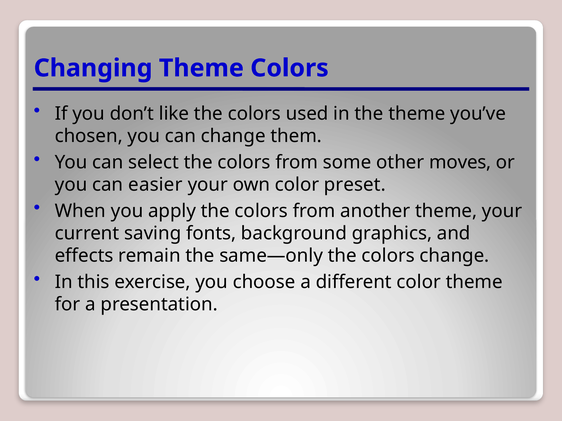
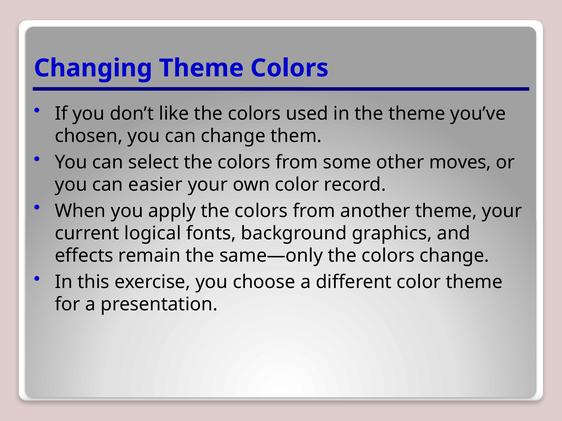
preset: preset -> record
saving: saving -> logical
